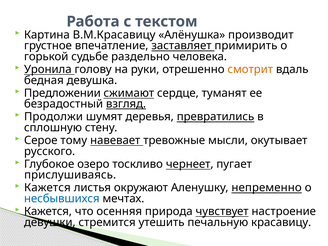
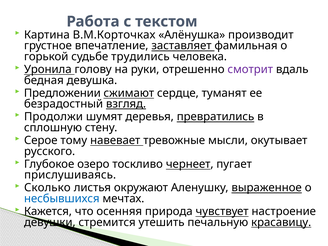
В.М.Красавицу: В.М.Красавицу -> В.М.Корточках
примирить: примирить -> фамильная
раздельно: раздельно -> трудились
смотрит colour: orange -> purple
Кажется at (47, 188): Кажется -> Сколько
непременно: непременно -> выраженное
красавицу underline: none -> present
